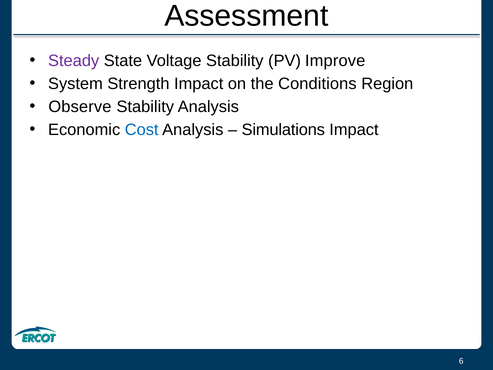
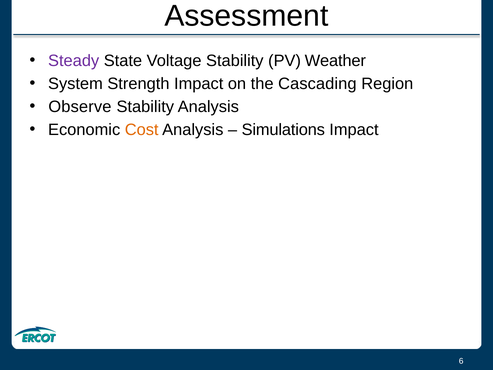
Improve: Improve -> Weather
Conditions: Conditions -> Cascading
Cost colour: blue -> orange
